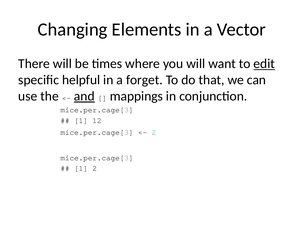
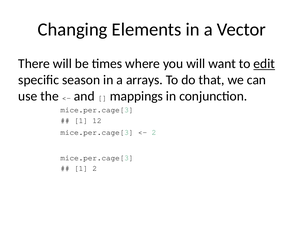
helpful: helpful -> season
forget: forget -> arrays
and underline: present -> none
